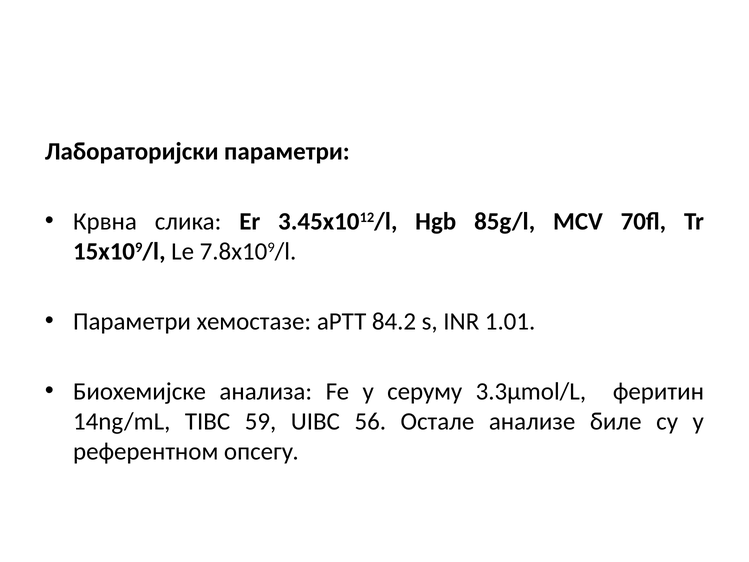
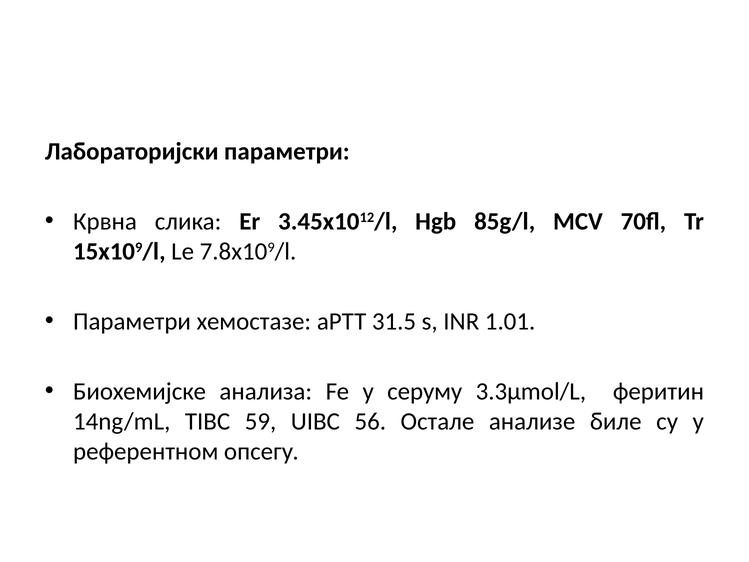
84.2: 84.2 -> 31.5
